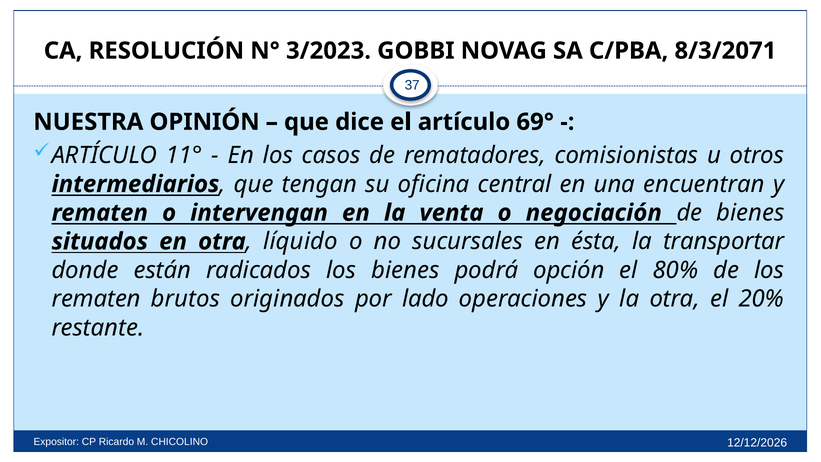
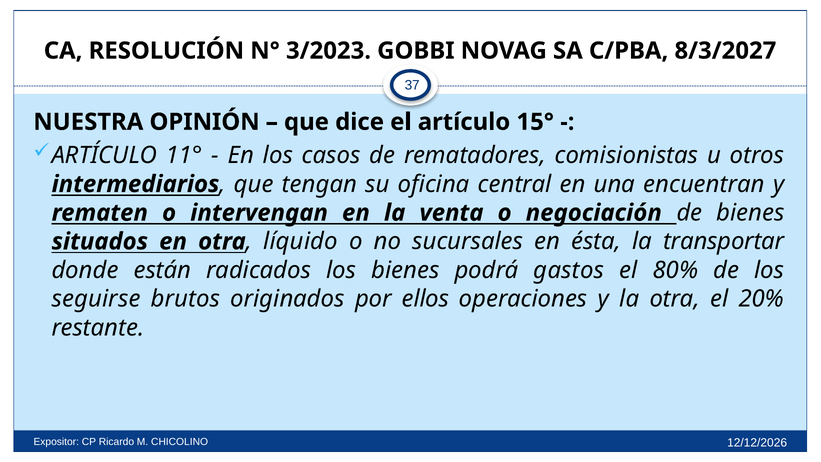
8/3/2071: 8/3/2071 -> 8/3/2027
69°: 69° -> 15°
opción: opción -> gastos
rematen at (96, 299): rematen -> seguirse
lado: lado -> ellos
